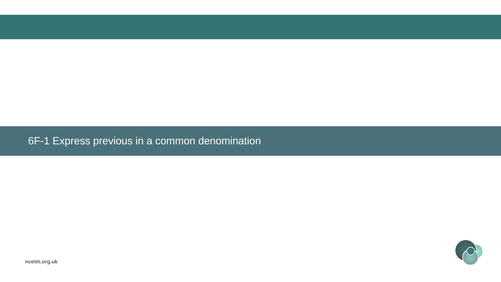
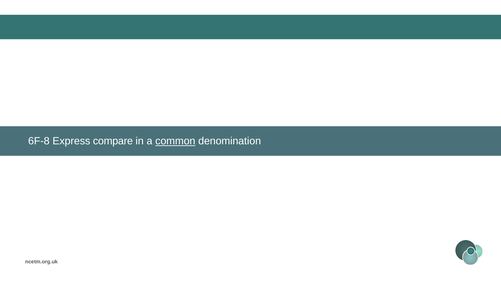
6F-1: 6F-1 -> 6F-8
previous: previous -> compare
common underline: none -> present
